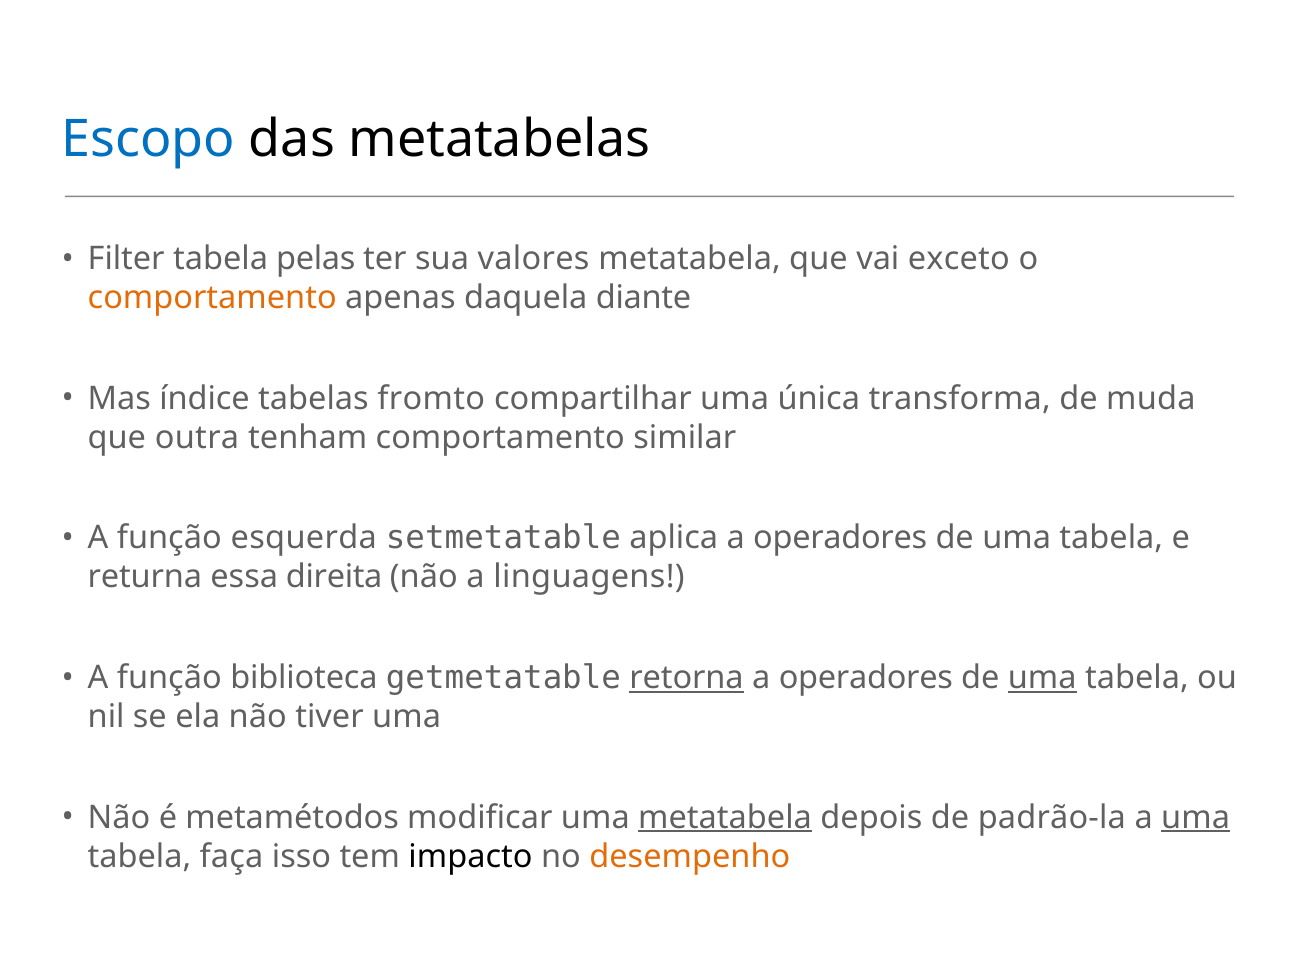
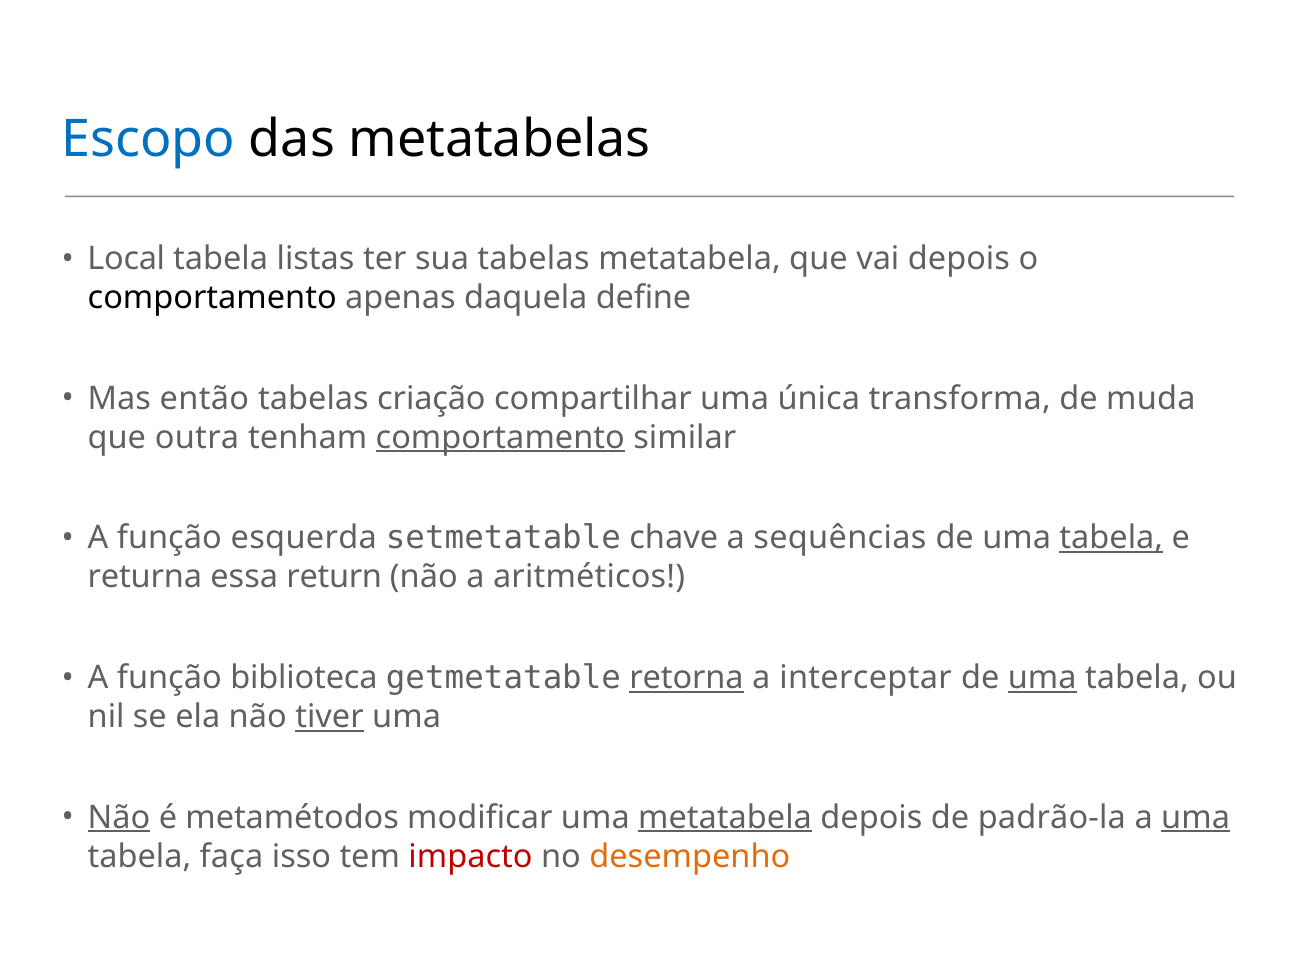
Filter: Filter -> Local
pelas: pelas -> listas
sua valores: valores -> tabelas
vai exceto: exceto -> depois
comportamento at (212, 298) colour: orange -> black
diante: diante -> define
índice: índice -> então
fromto: fromto -> criação
comportamento at (500, 438) underline: none -> present
aplica: aplica -> chave
operadores at (840, 538): operadores -> sequências
tabela at (1111, 538) underline: none -> present
direita: direita -> return
linguagens: linguagens -> aritméticos
operadores at (866, 678): operadores -> interceptar
tiver underline: none -> present
Não at (119, 818) underline: none -> present
impacto colour: black -> red
